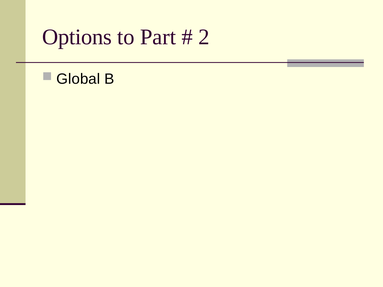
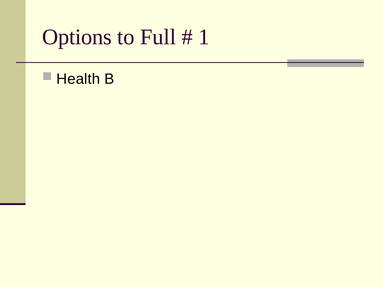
Part: Part -> Full
2: 2 -> 1
Global: Global -> Health
